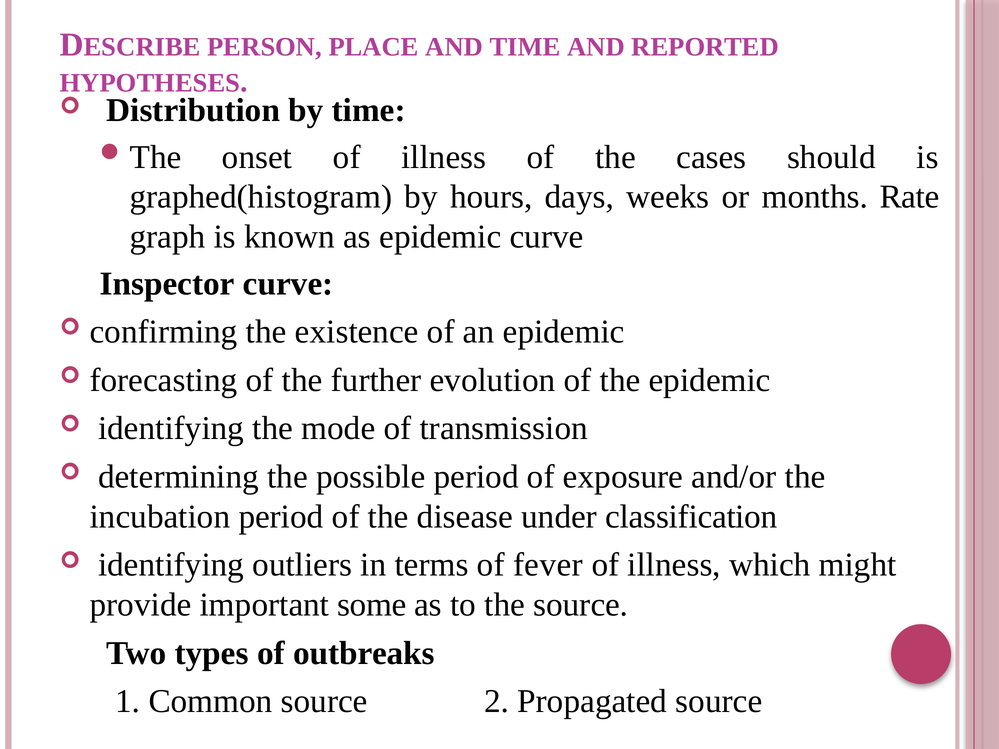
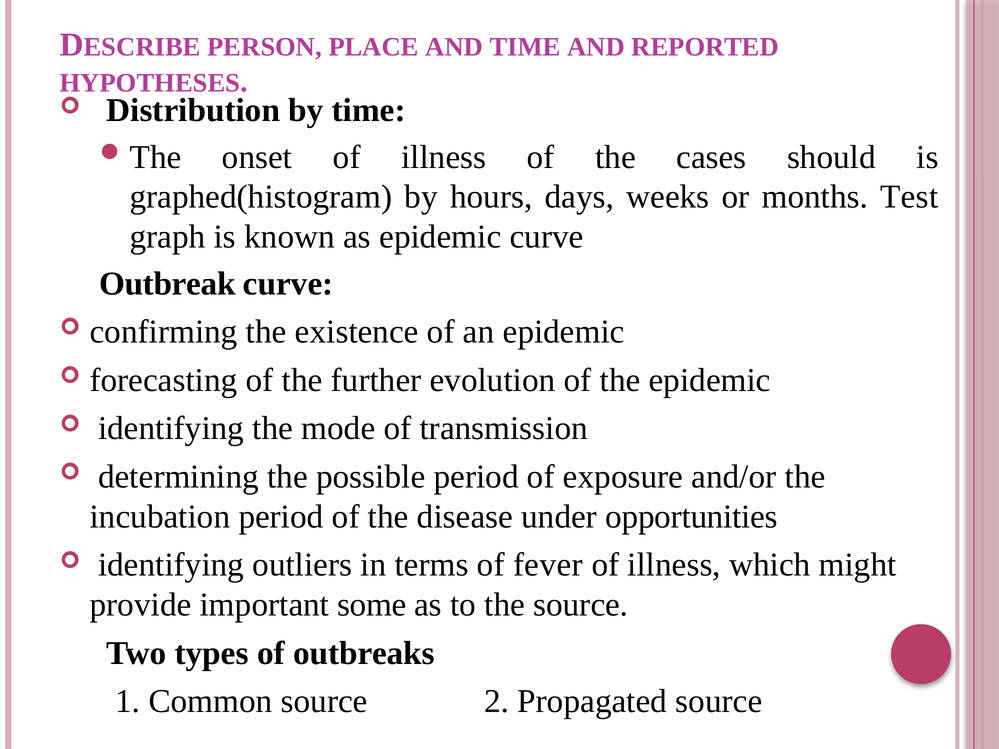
Rate: Rate -> Test
Inspector: Inspector -> Outbreak
classification: classification -> opportunities
